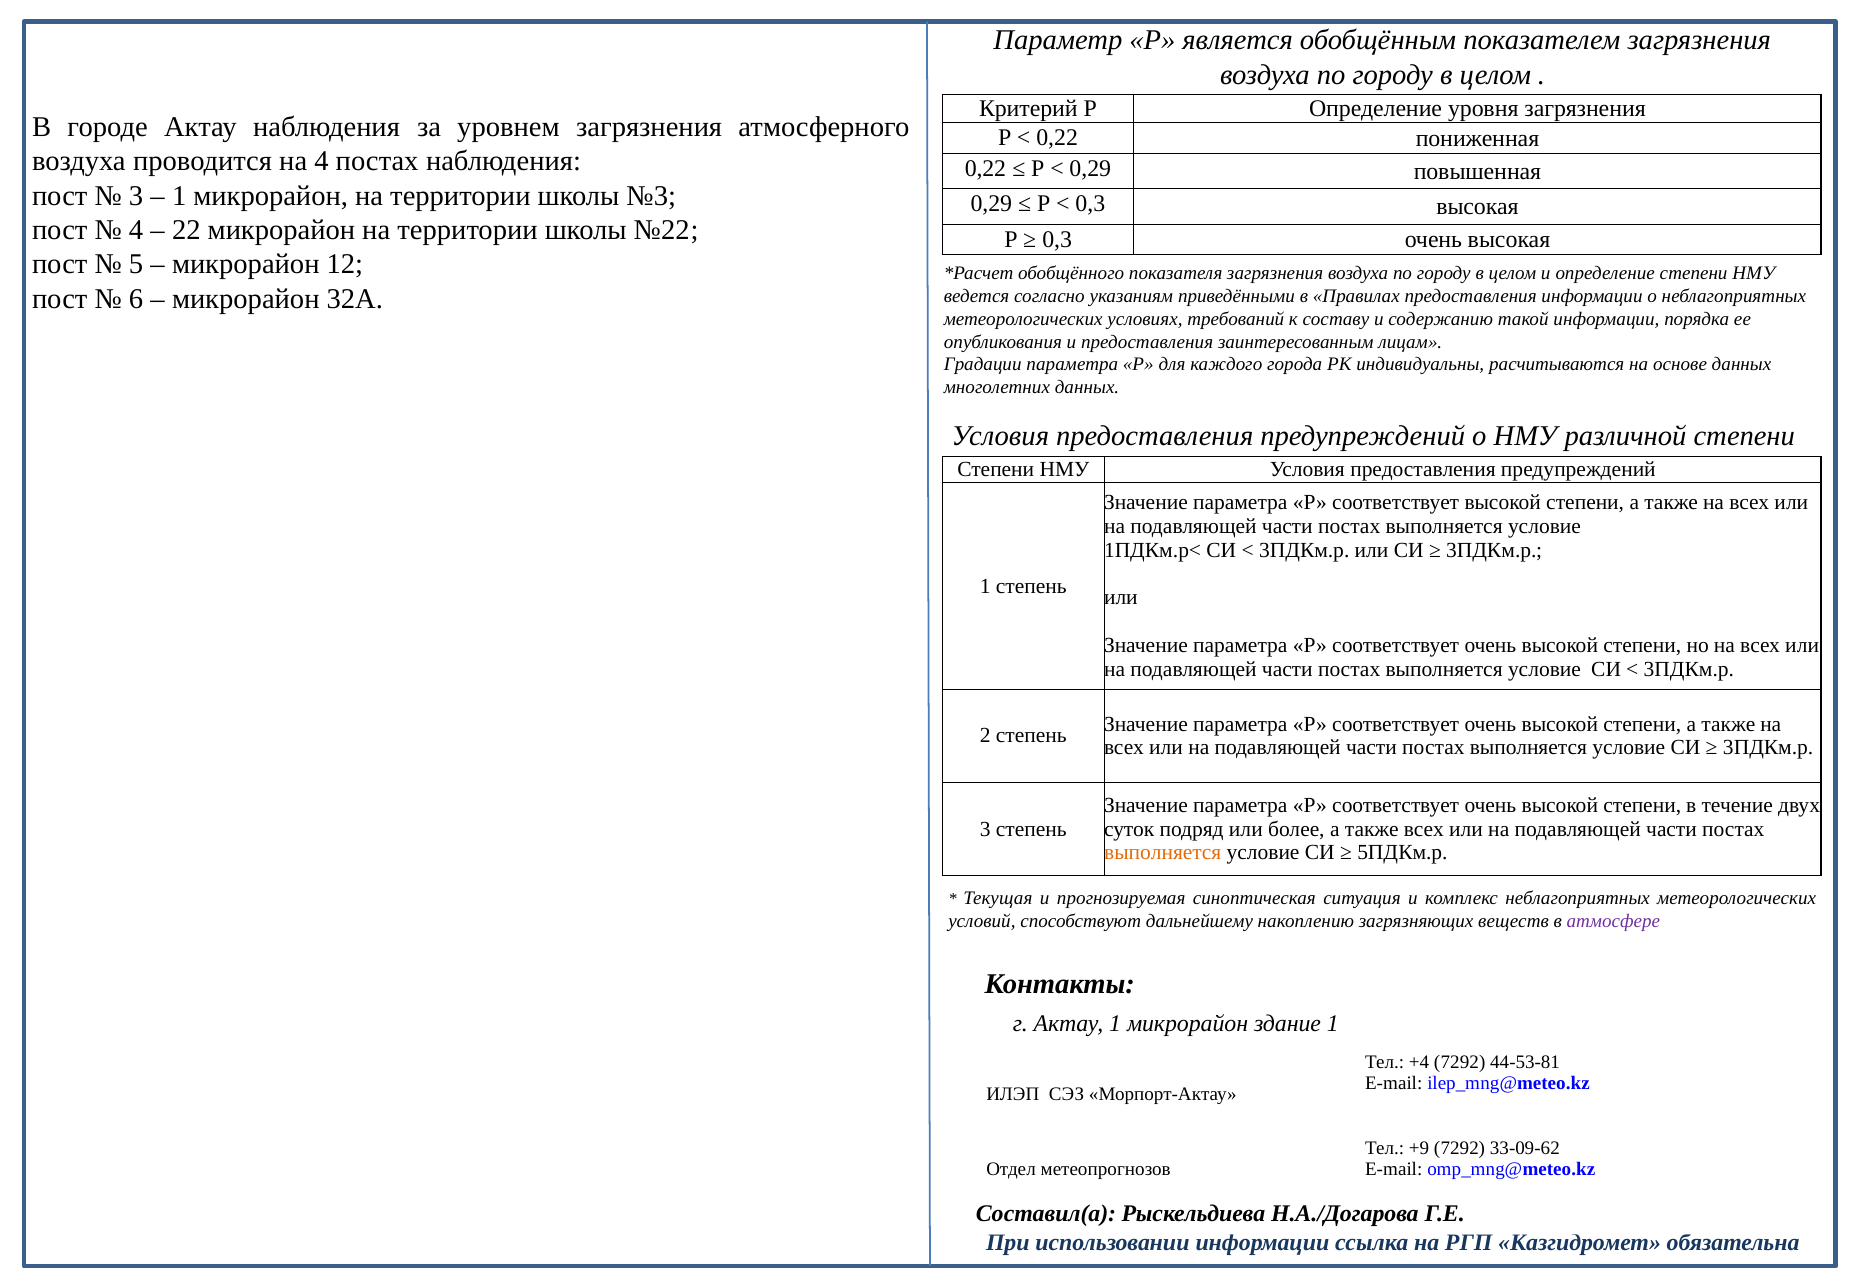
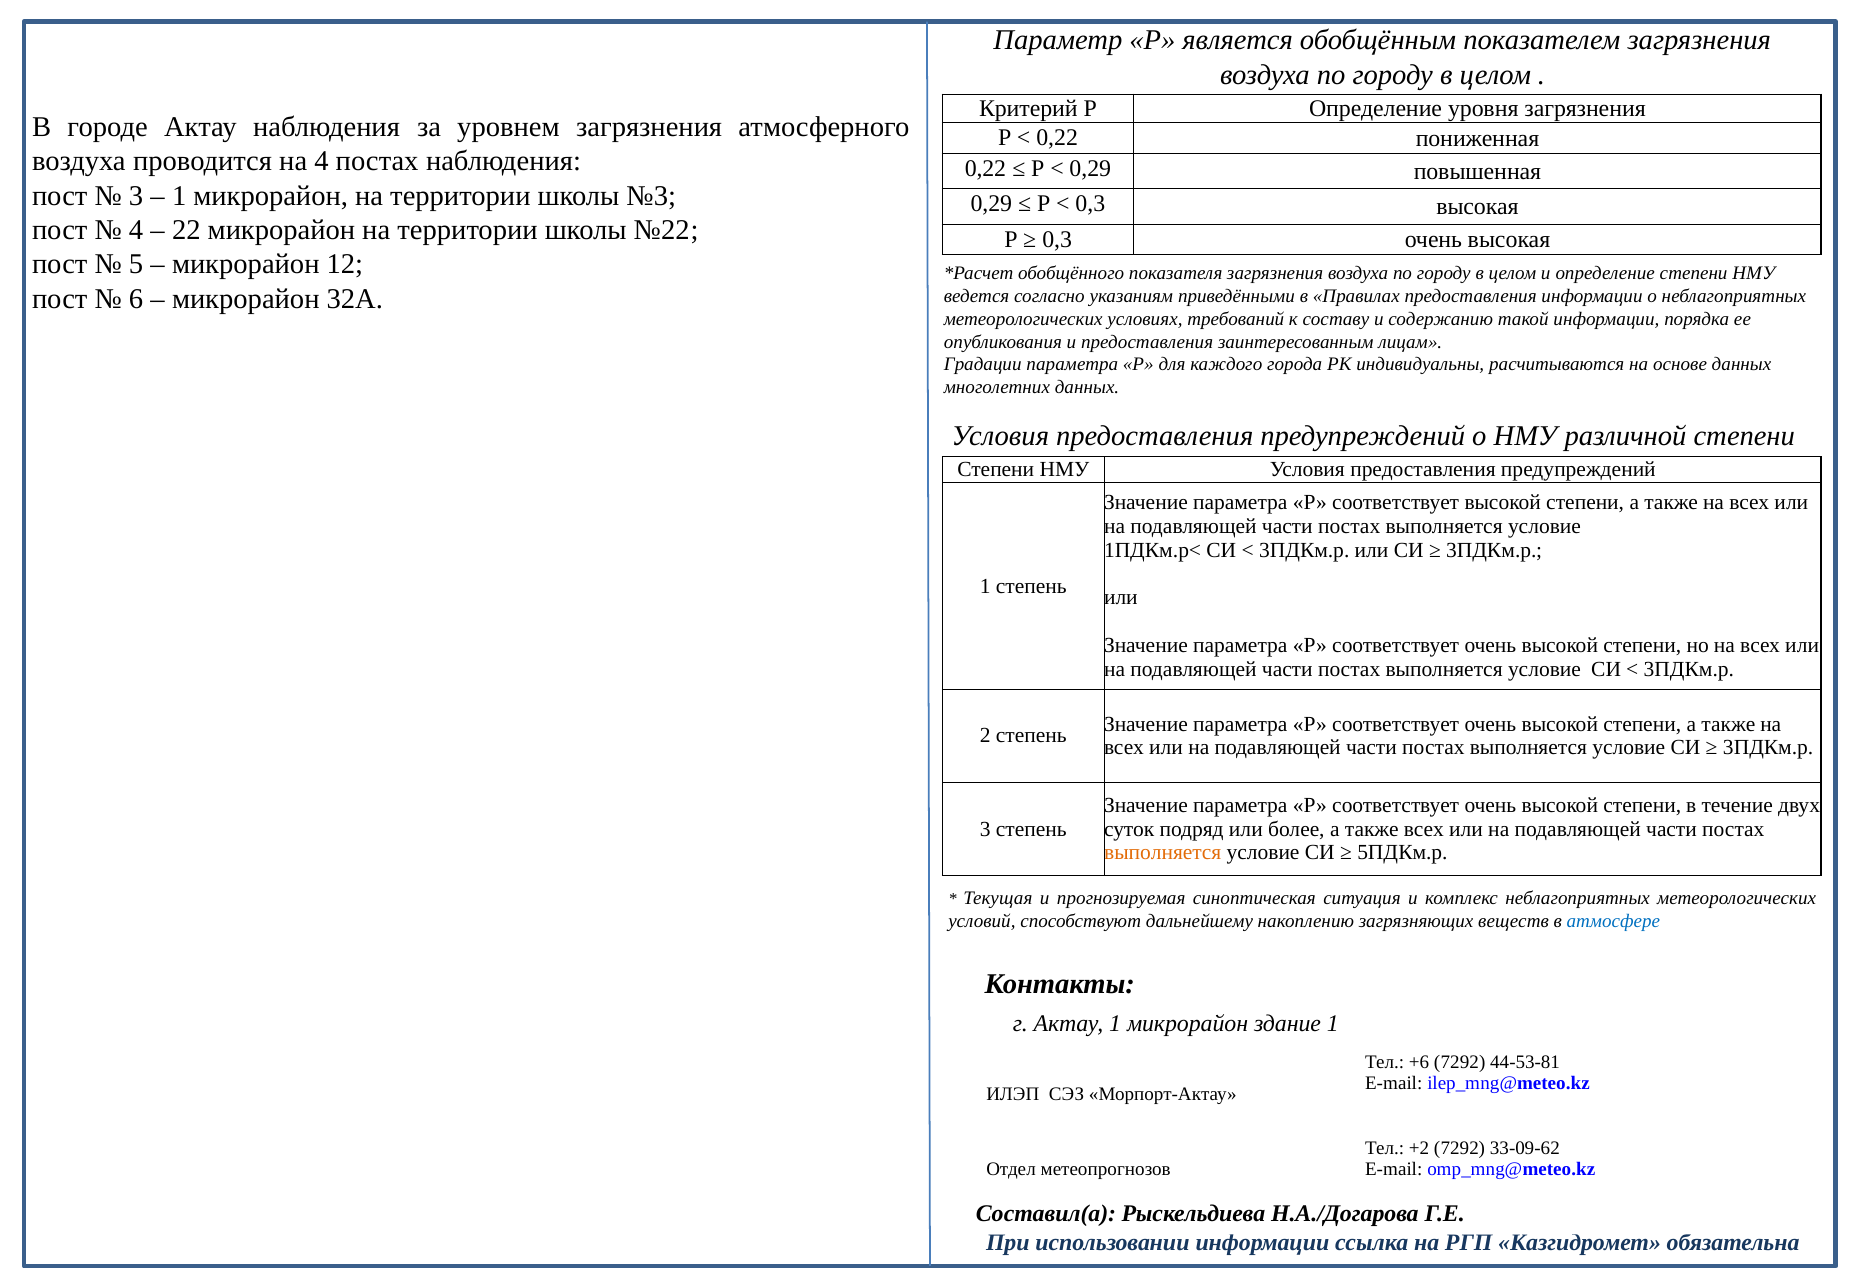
атмосфере colour: purple -> blue
+4: +4 -> +6
+9: +9 -> +2
